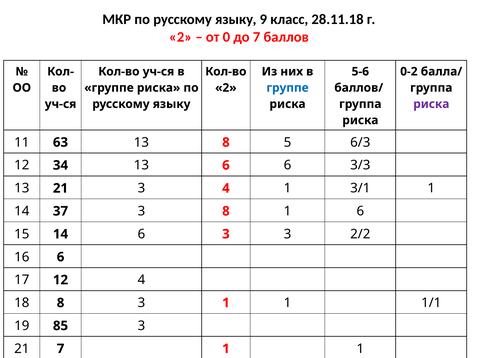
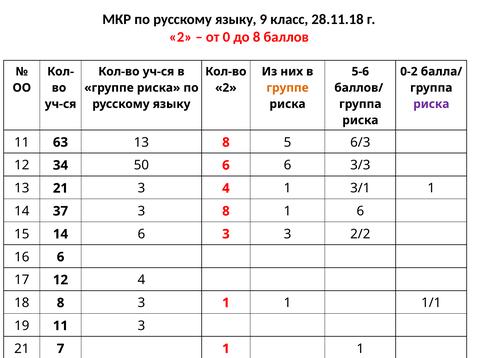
до 7: 7 -> 8
группе at (288, 88) colour: blue -> orange
34 13: 13 -> 50
19 85: 85 -> 11
